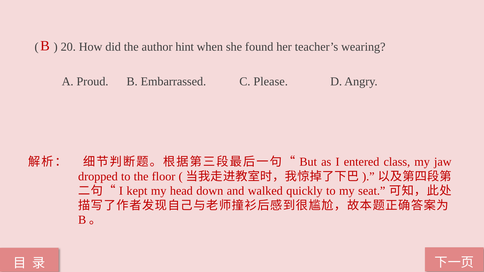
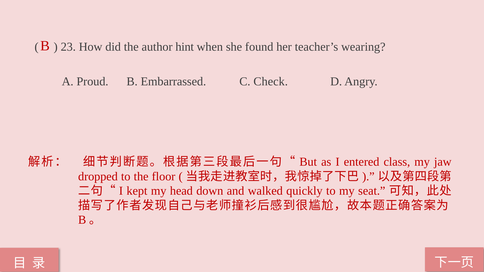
20: 20 -> 23
Please: Please -> Check
